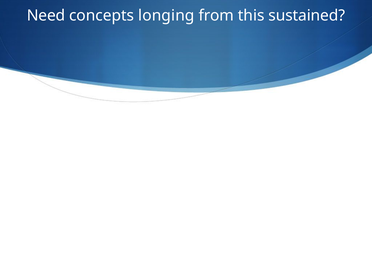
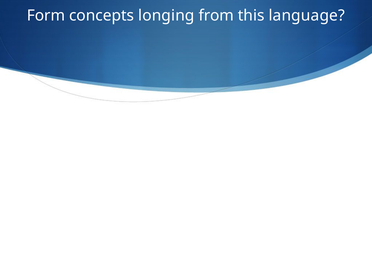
Need: Need -> Form
sustained: sustained -> language
